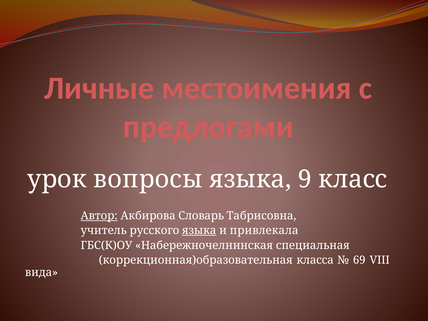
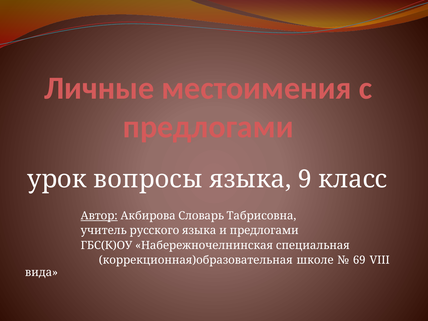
языка at (199, 231) underline: present -> none
и привлекала: привлекала -> предлогами
класса: класса -> школе
